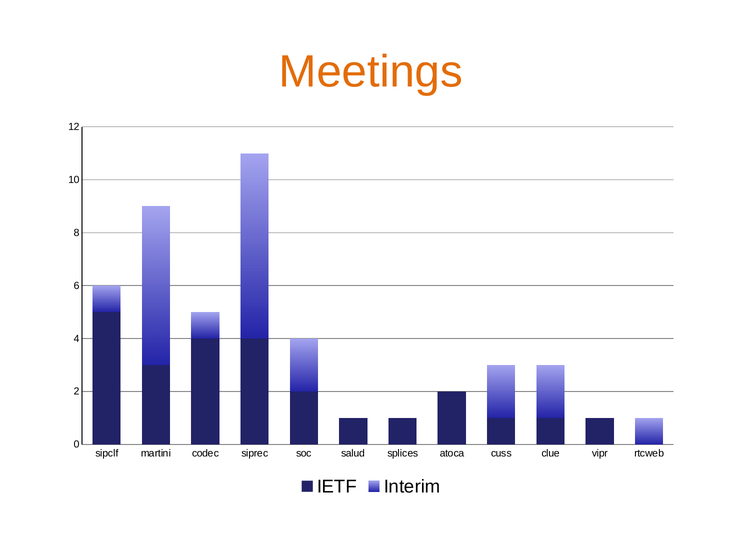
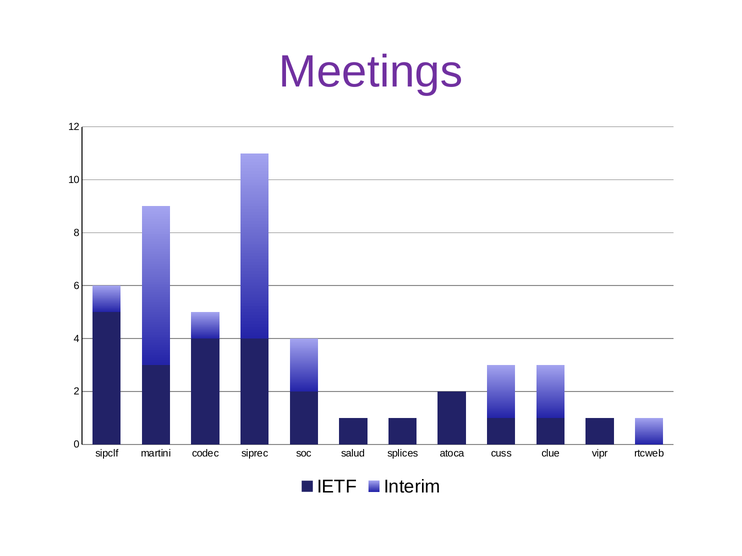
Meetings colour: orange -> purple
